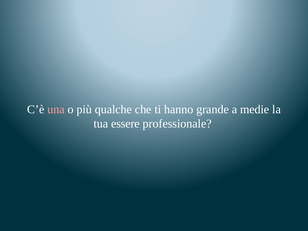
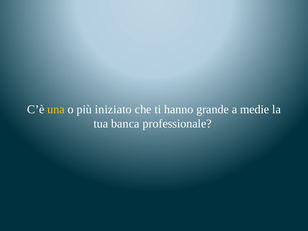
una colour: pink -> yellow
qualche: qualche -> iniziato
essere: essere -> banca
